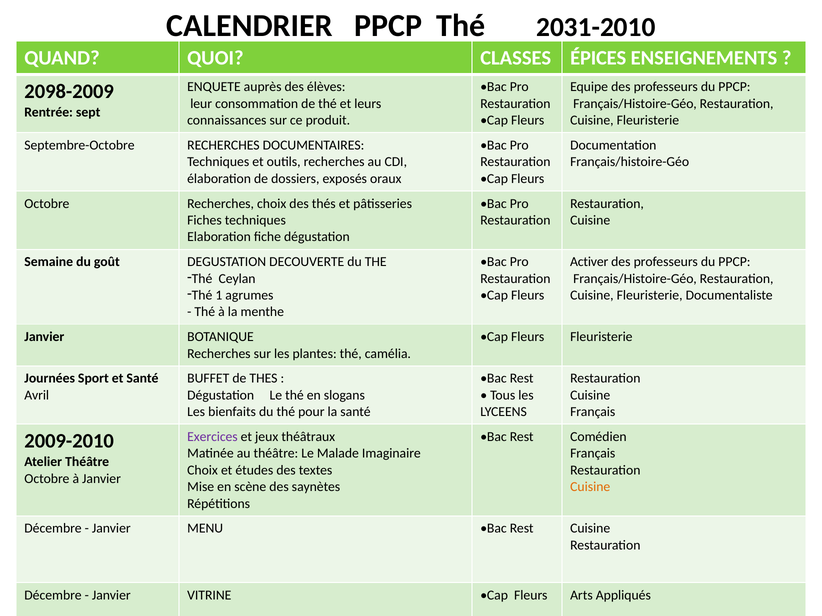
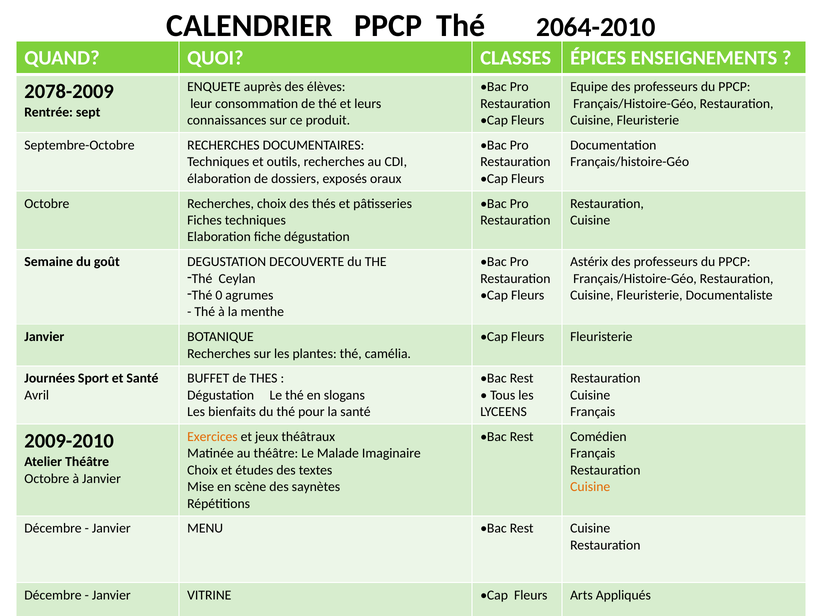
2031-2010: 2031-2010 -> 2064-2010
2098-2009: 2098-2009 -> 2078-2009
Activer: Activer -> Astérix
1: 1 -> 0
Exercices colour: purple -> orange
